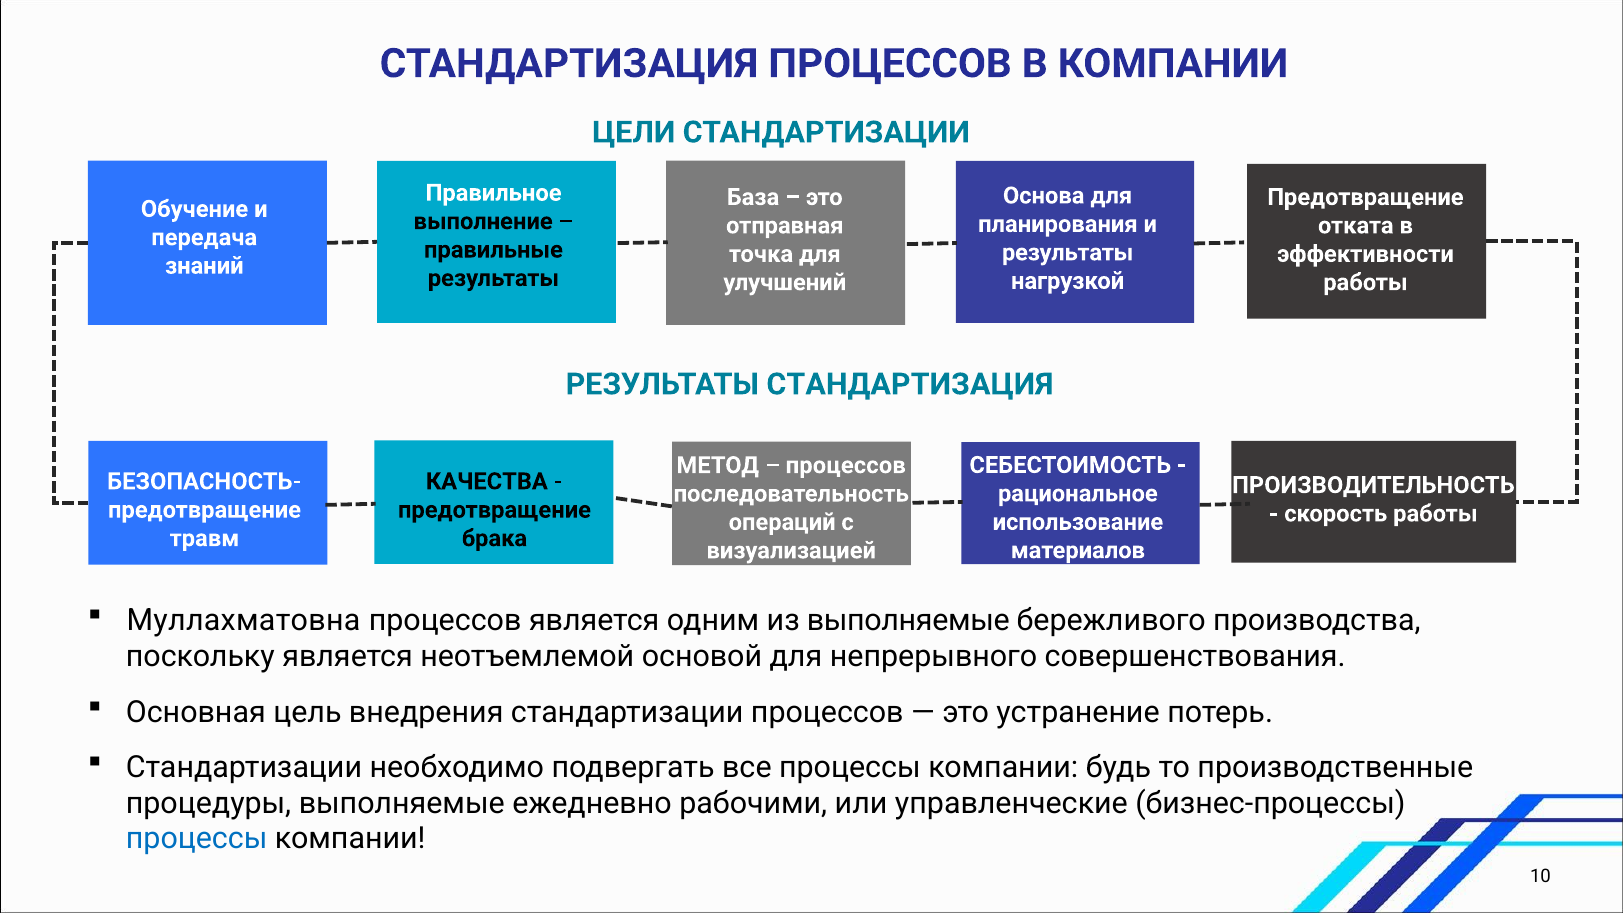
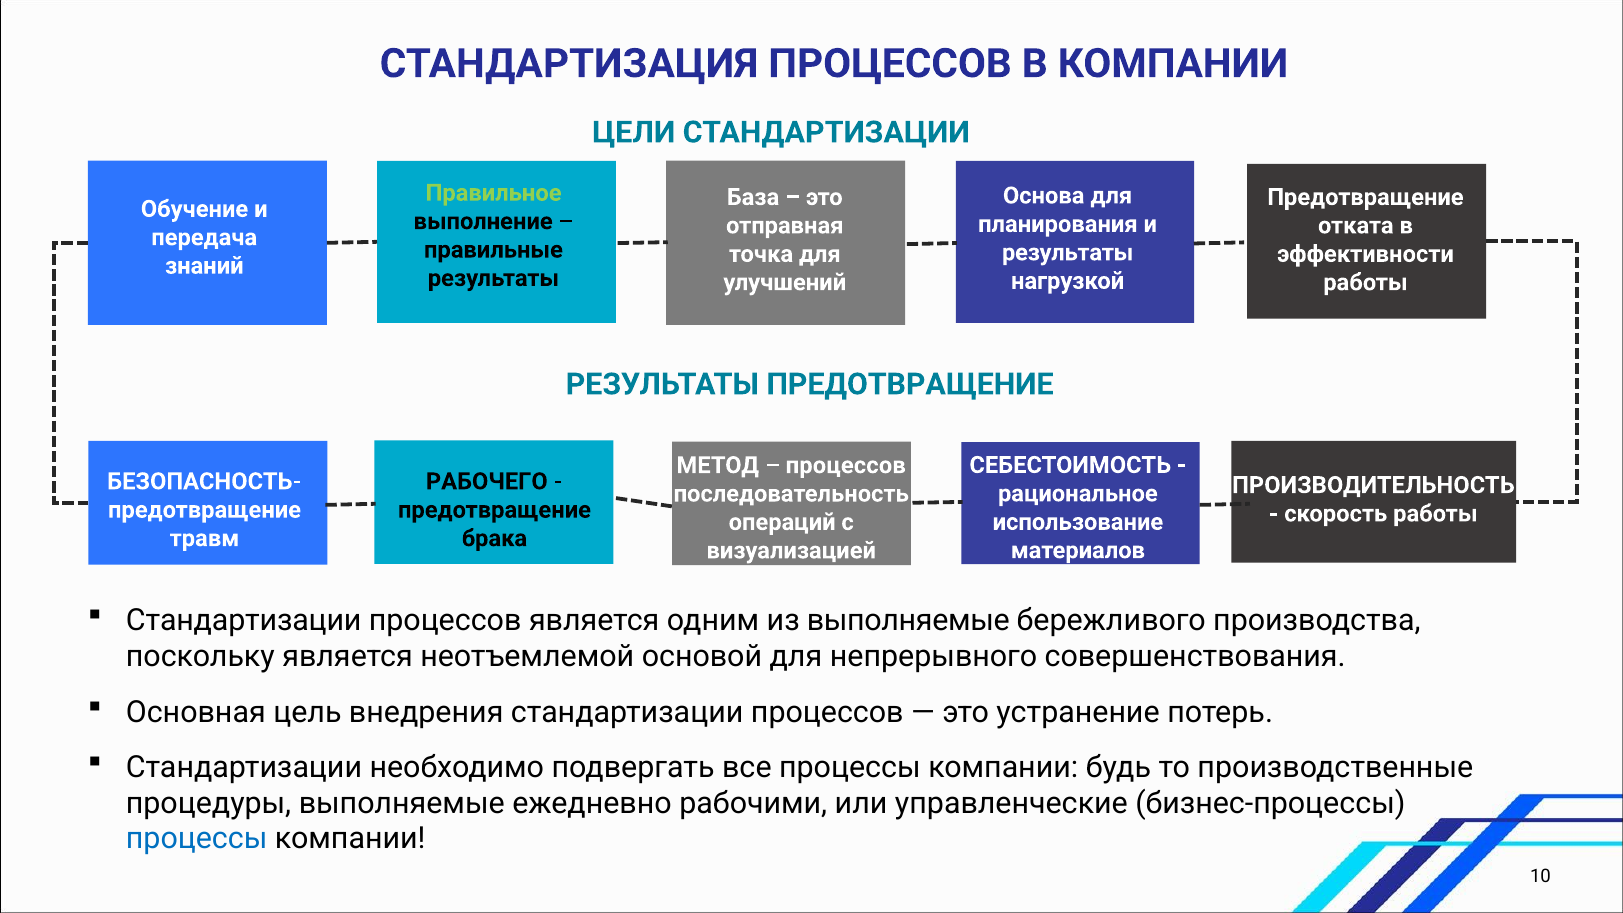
Правильное colour: white -> light green
РЕЗУЛЬТАТЫ СТАНДАРТИЗАЦИЯ: СТАНДАРТИЗАЦИЯ -> ПРЕДОТВРАЩЕНИЕ
КАЧЕСТВА: КАЧЕСТВА -> РАБОЧЕГО
Муллахматовна at (243, 621): Муллахматовна -> Стандартизации
